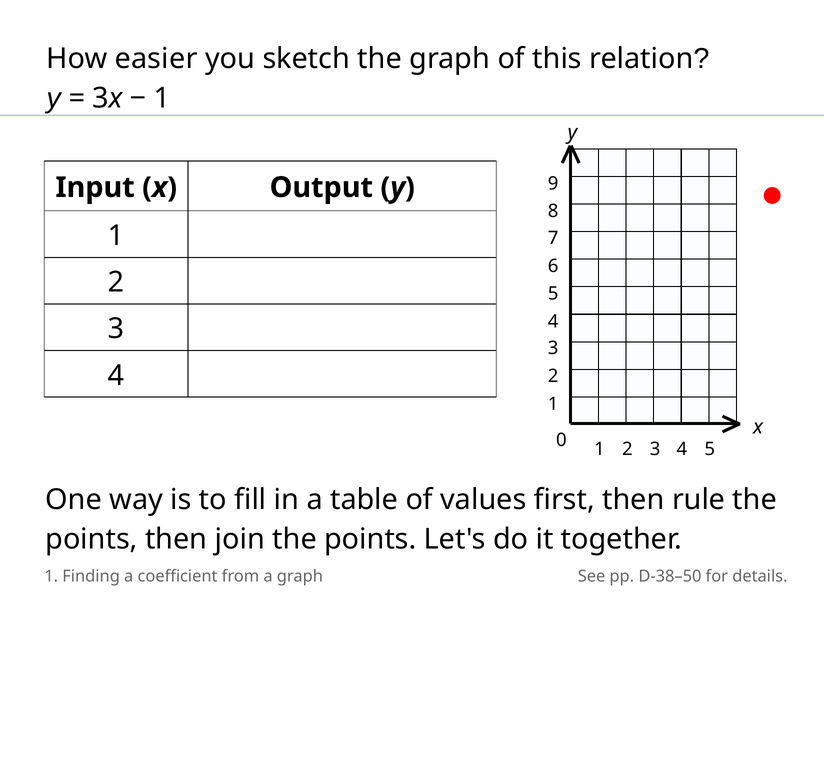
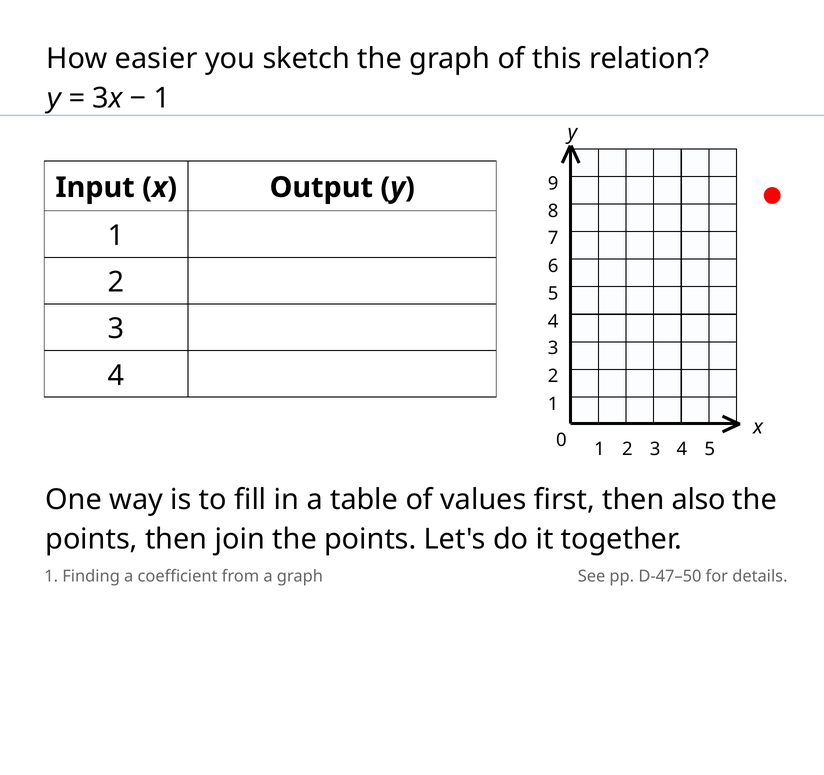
rule: rule -> also
D-38–50: D-38–50 -> D-47–50
